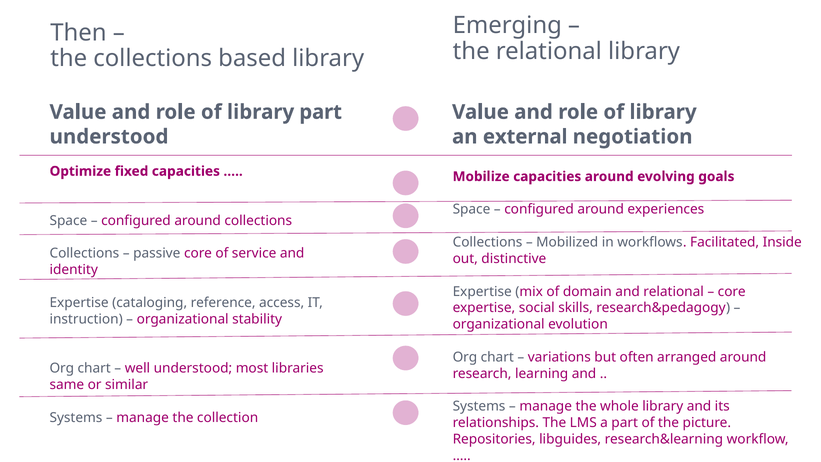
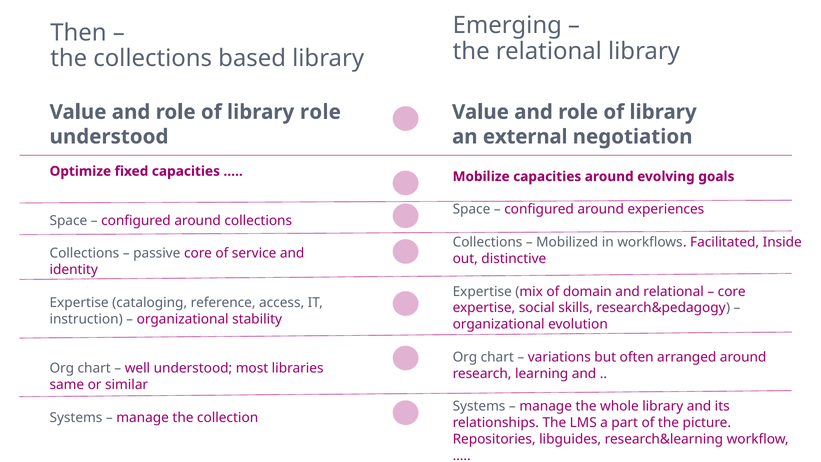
library part: part -> role
